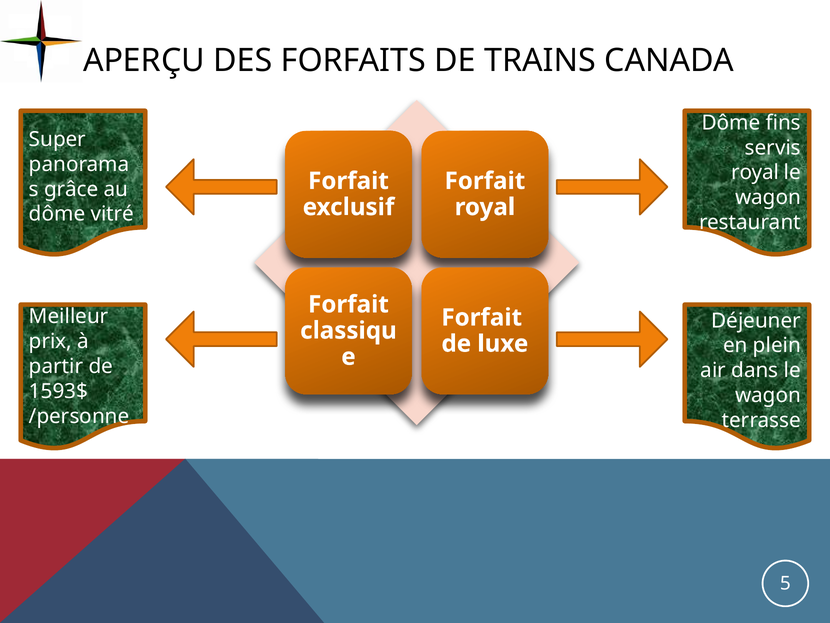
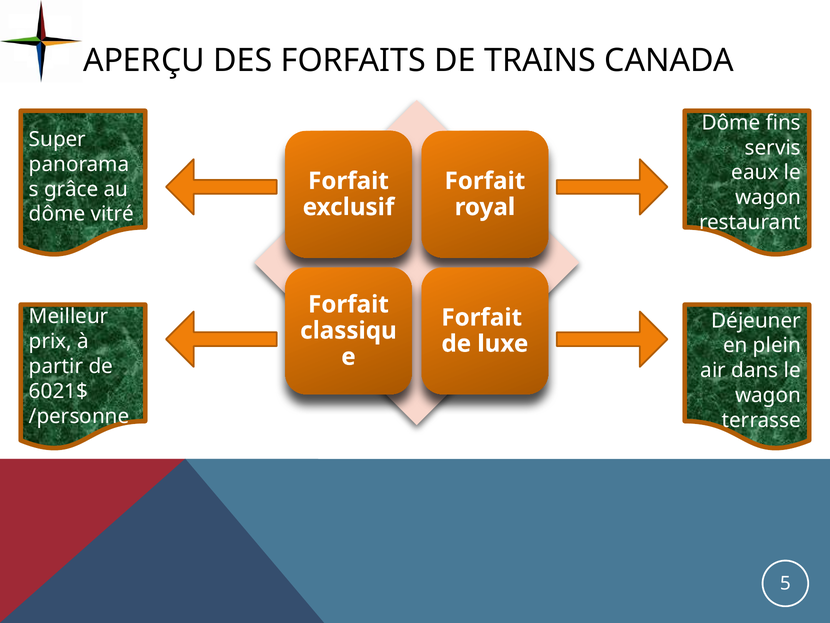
royal at (755, 172): royal -> eaux
1593$: 1593$ -> 6021$
